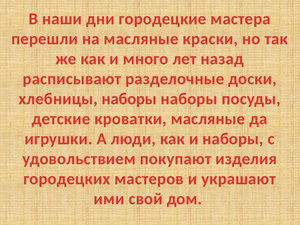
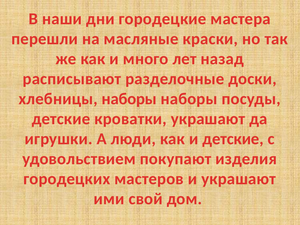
кроватки масляные: масляные -> украшают
и наборы: наборы -> детские
